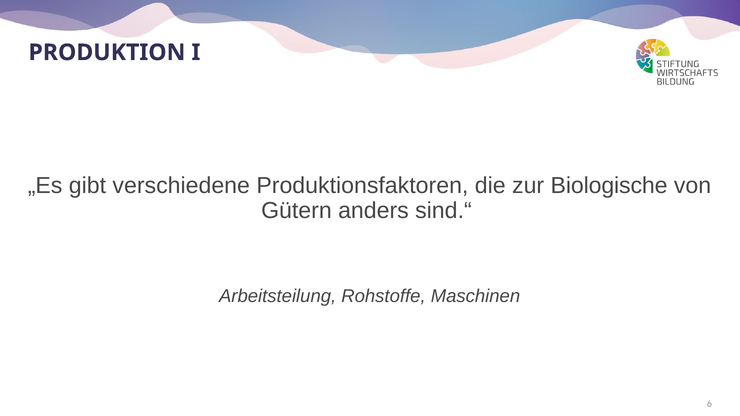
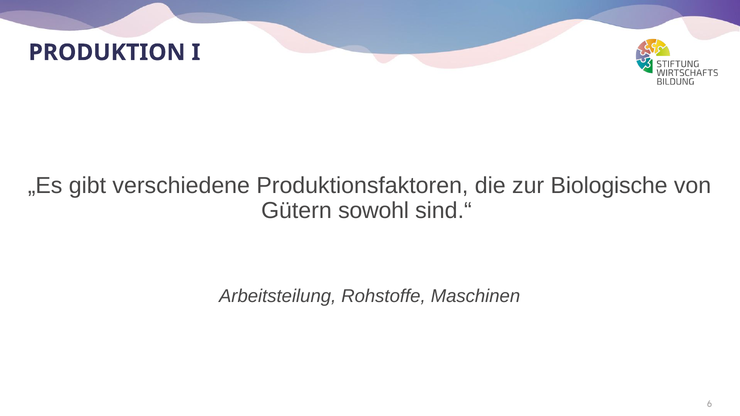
anders: anders -> sowohl
